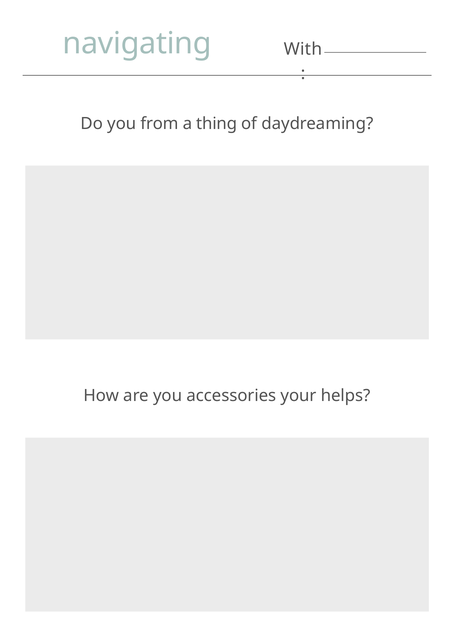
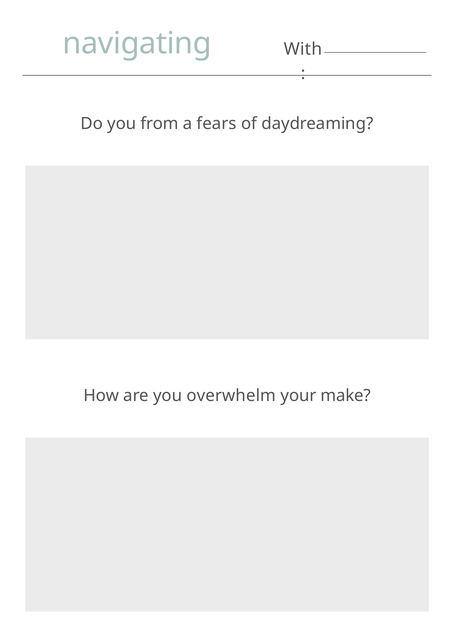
thing: thing -> fears
accessories: accessories -> overwhelm
helps: helps -> make
